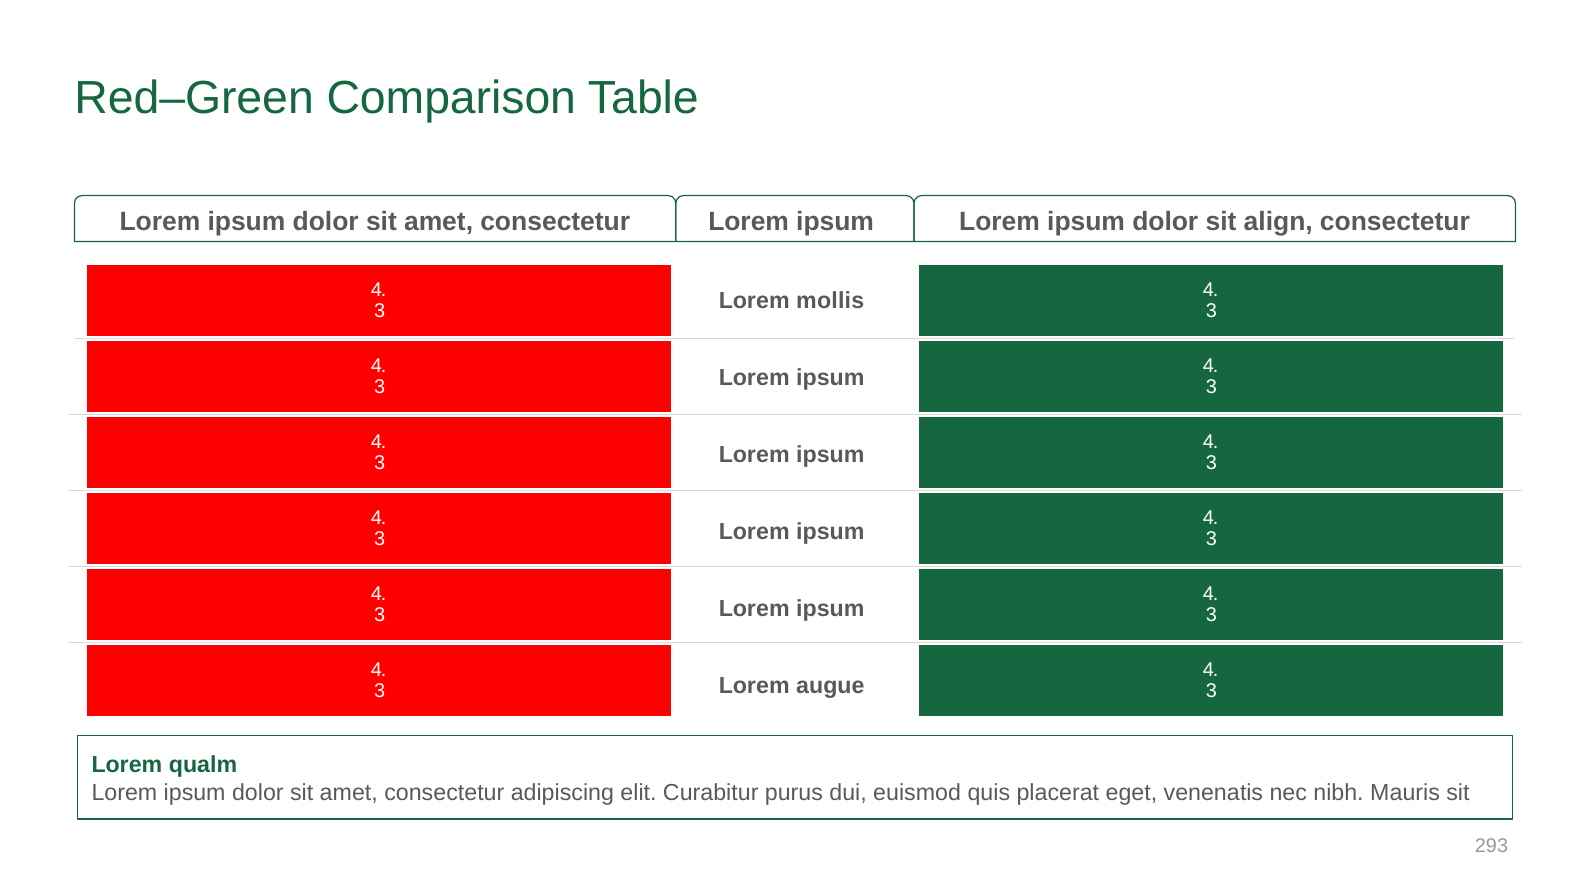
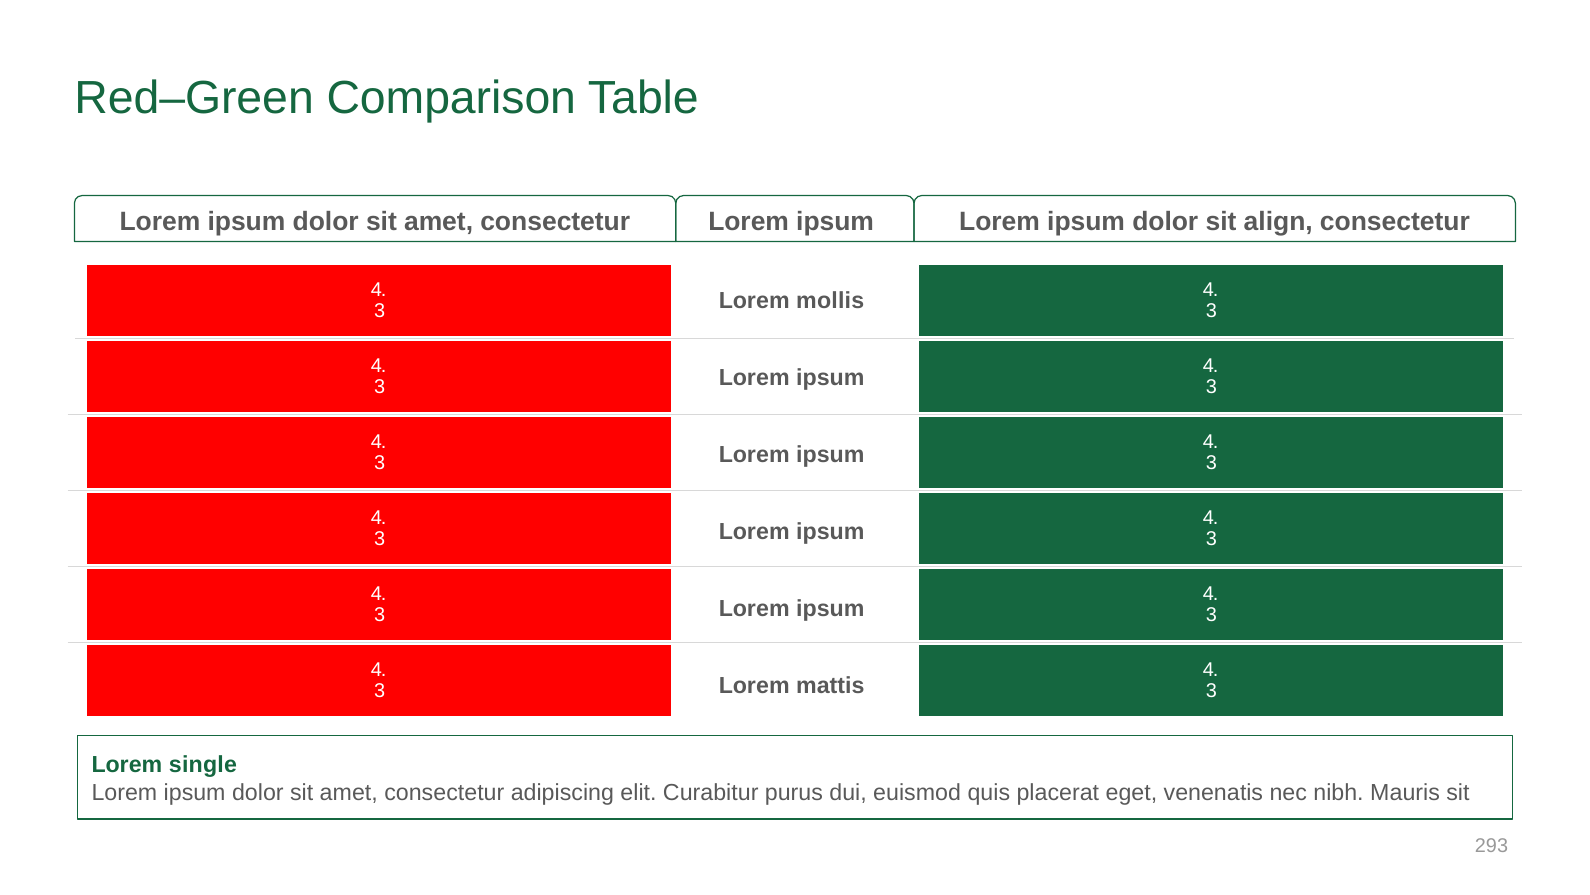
augue: augue -> mattis
qualm: qualm -> single
